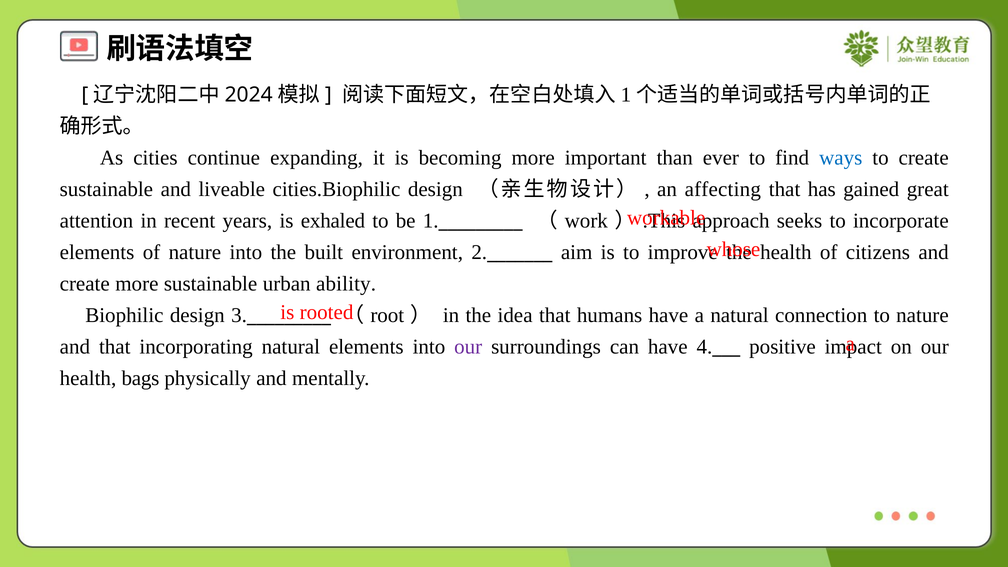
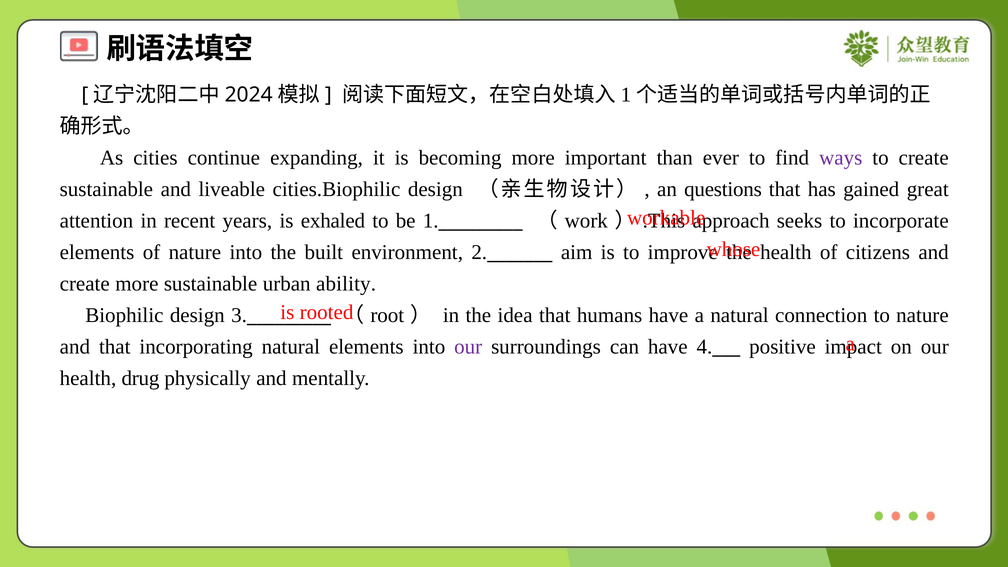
ways colour: blue -> purple
affecting: affecting -> questions
bags: bags -> drug
